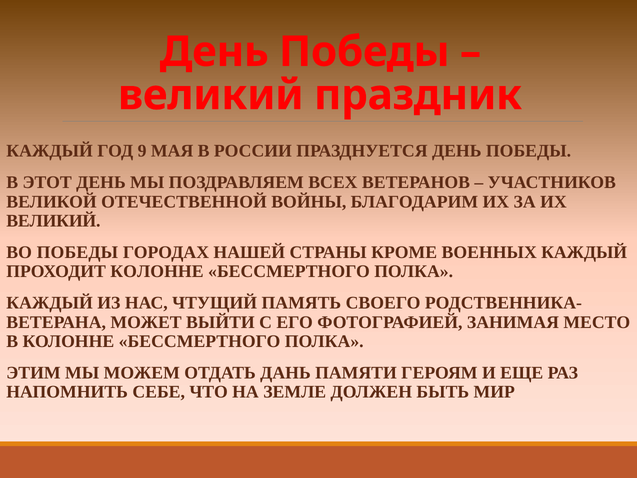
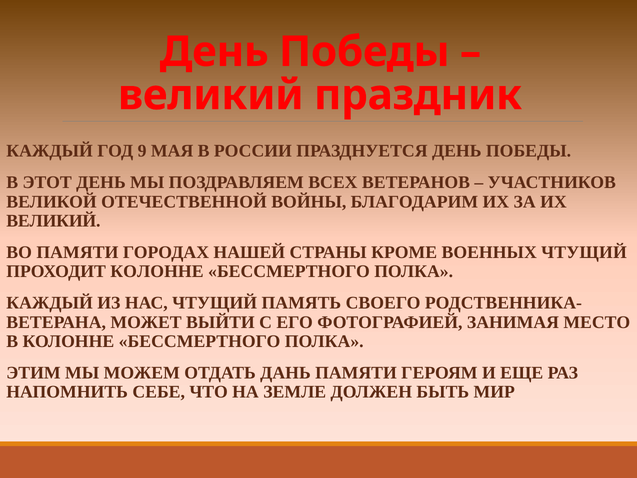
ВО ПОБЕДЫ: ПОБЕДЫ -> ПАМЯТИ
ВОЕННЫХ КАЖДЫЙ: КАЖДЫЙ -> ЧТУЩИЙ
